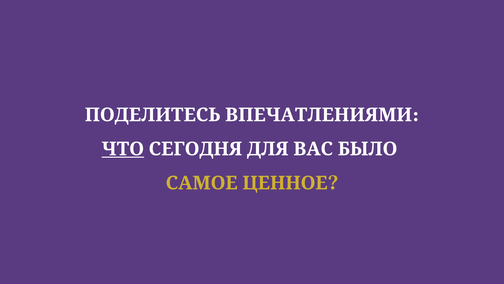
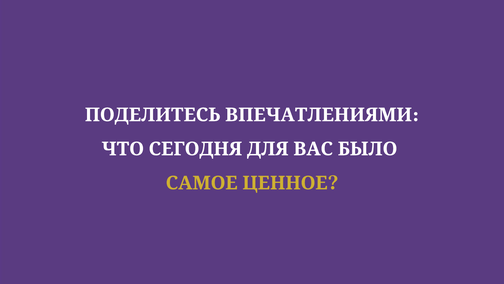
ЧТО underline: present -> none
